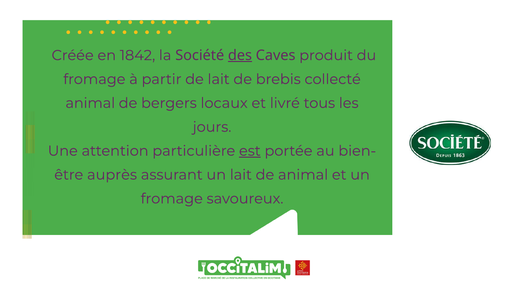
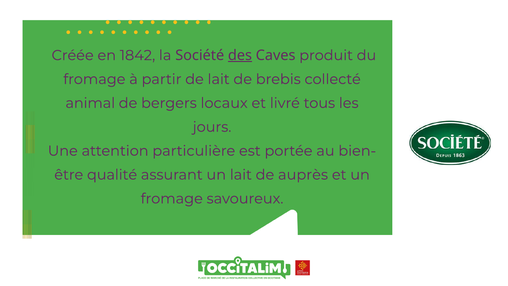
est underline: present -> none
auprès: auprès -> qualité
de animal: animal -> auprès
